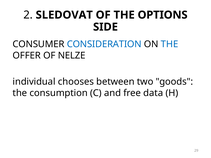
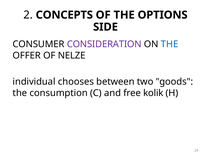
SLEDOVAT: SLEDOVAT -> CONCEPTS
CONSIDERATION colour: blue -> purple
data: data -> kolik
